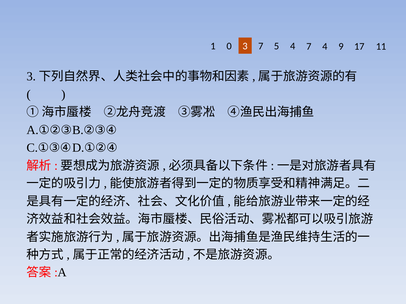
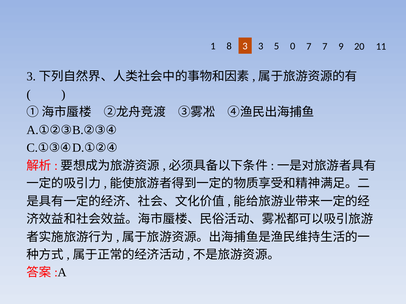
0: 0 -> 8
3 7: 7 -> 3
5 4: 4 -> 0
7 4: 4 -> 7
17: 17 -> 20
